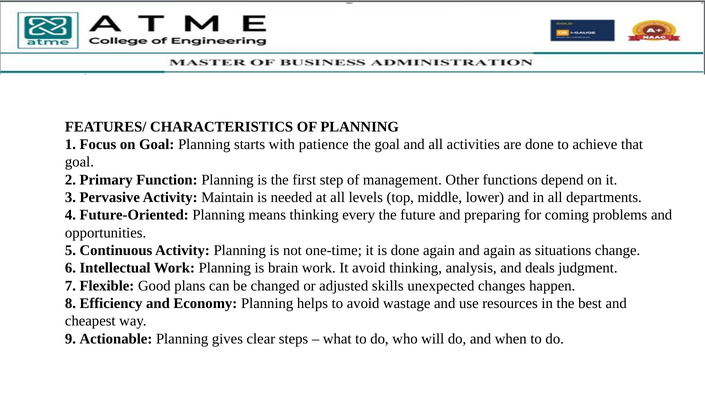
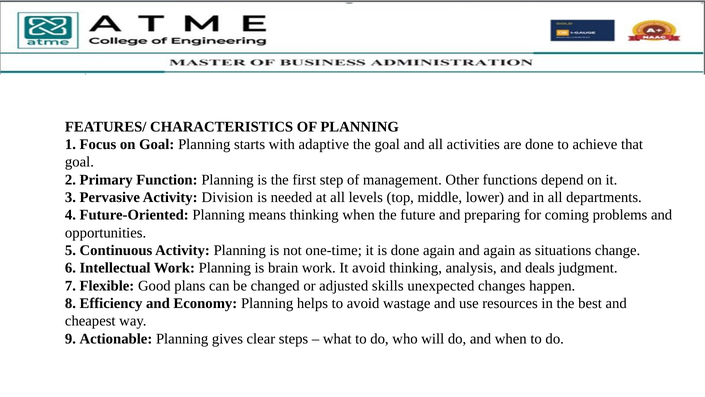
patience: patience -> adaptive
Maintain: Maintain -> Division
thinking every: every -> when
